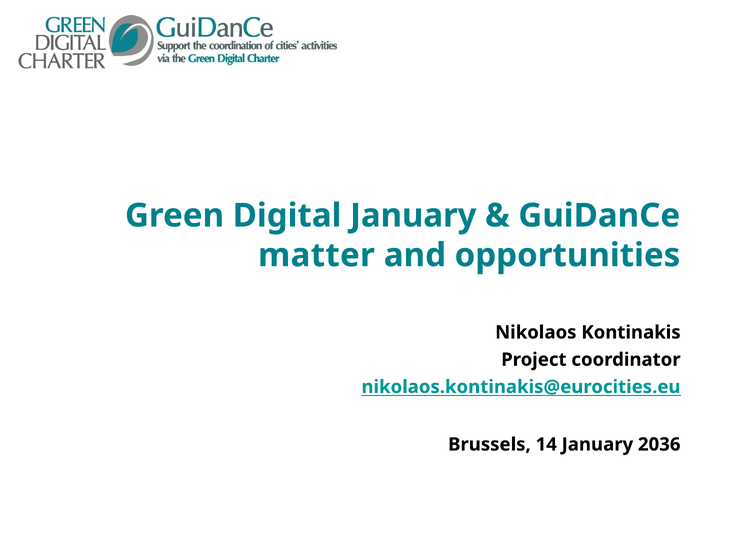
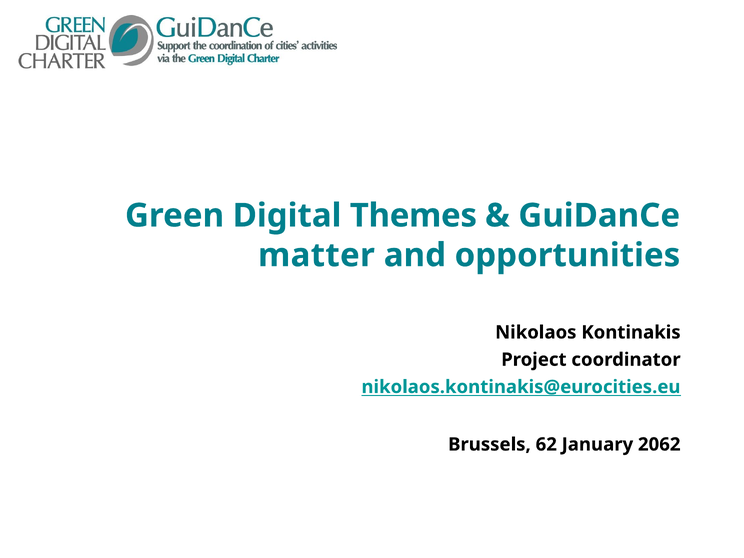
Digital January: January -> Themes
14: 14 -> 62
2036: 2036 -> 2062
